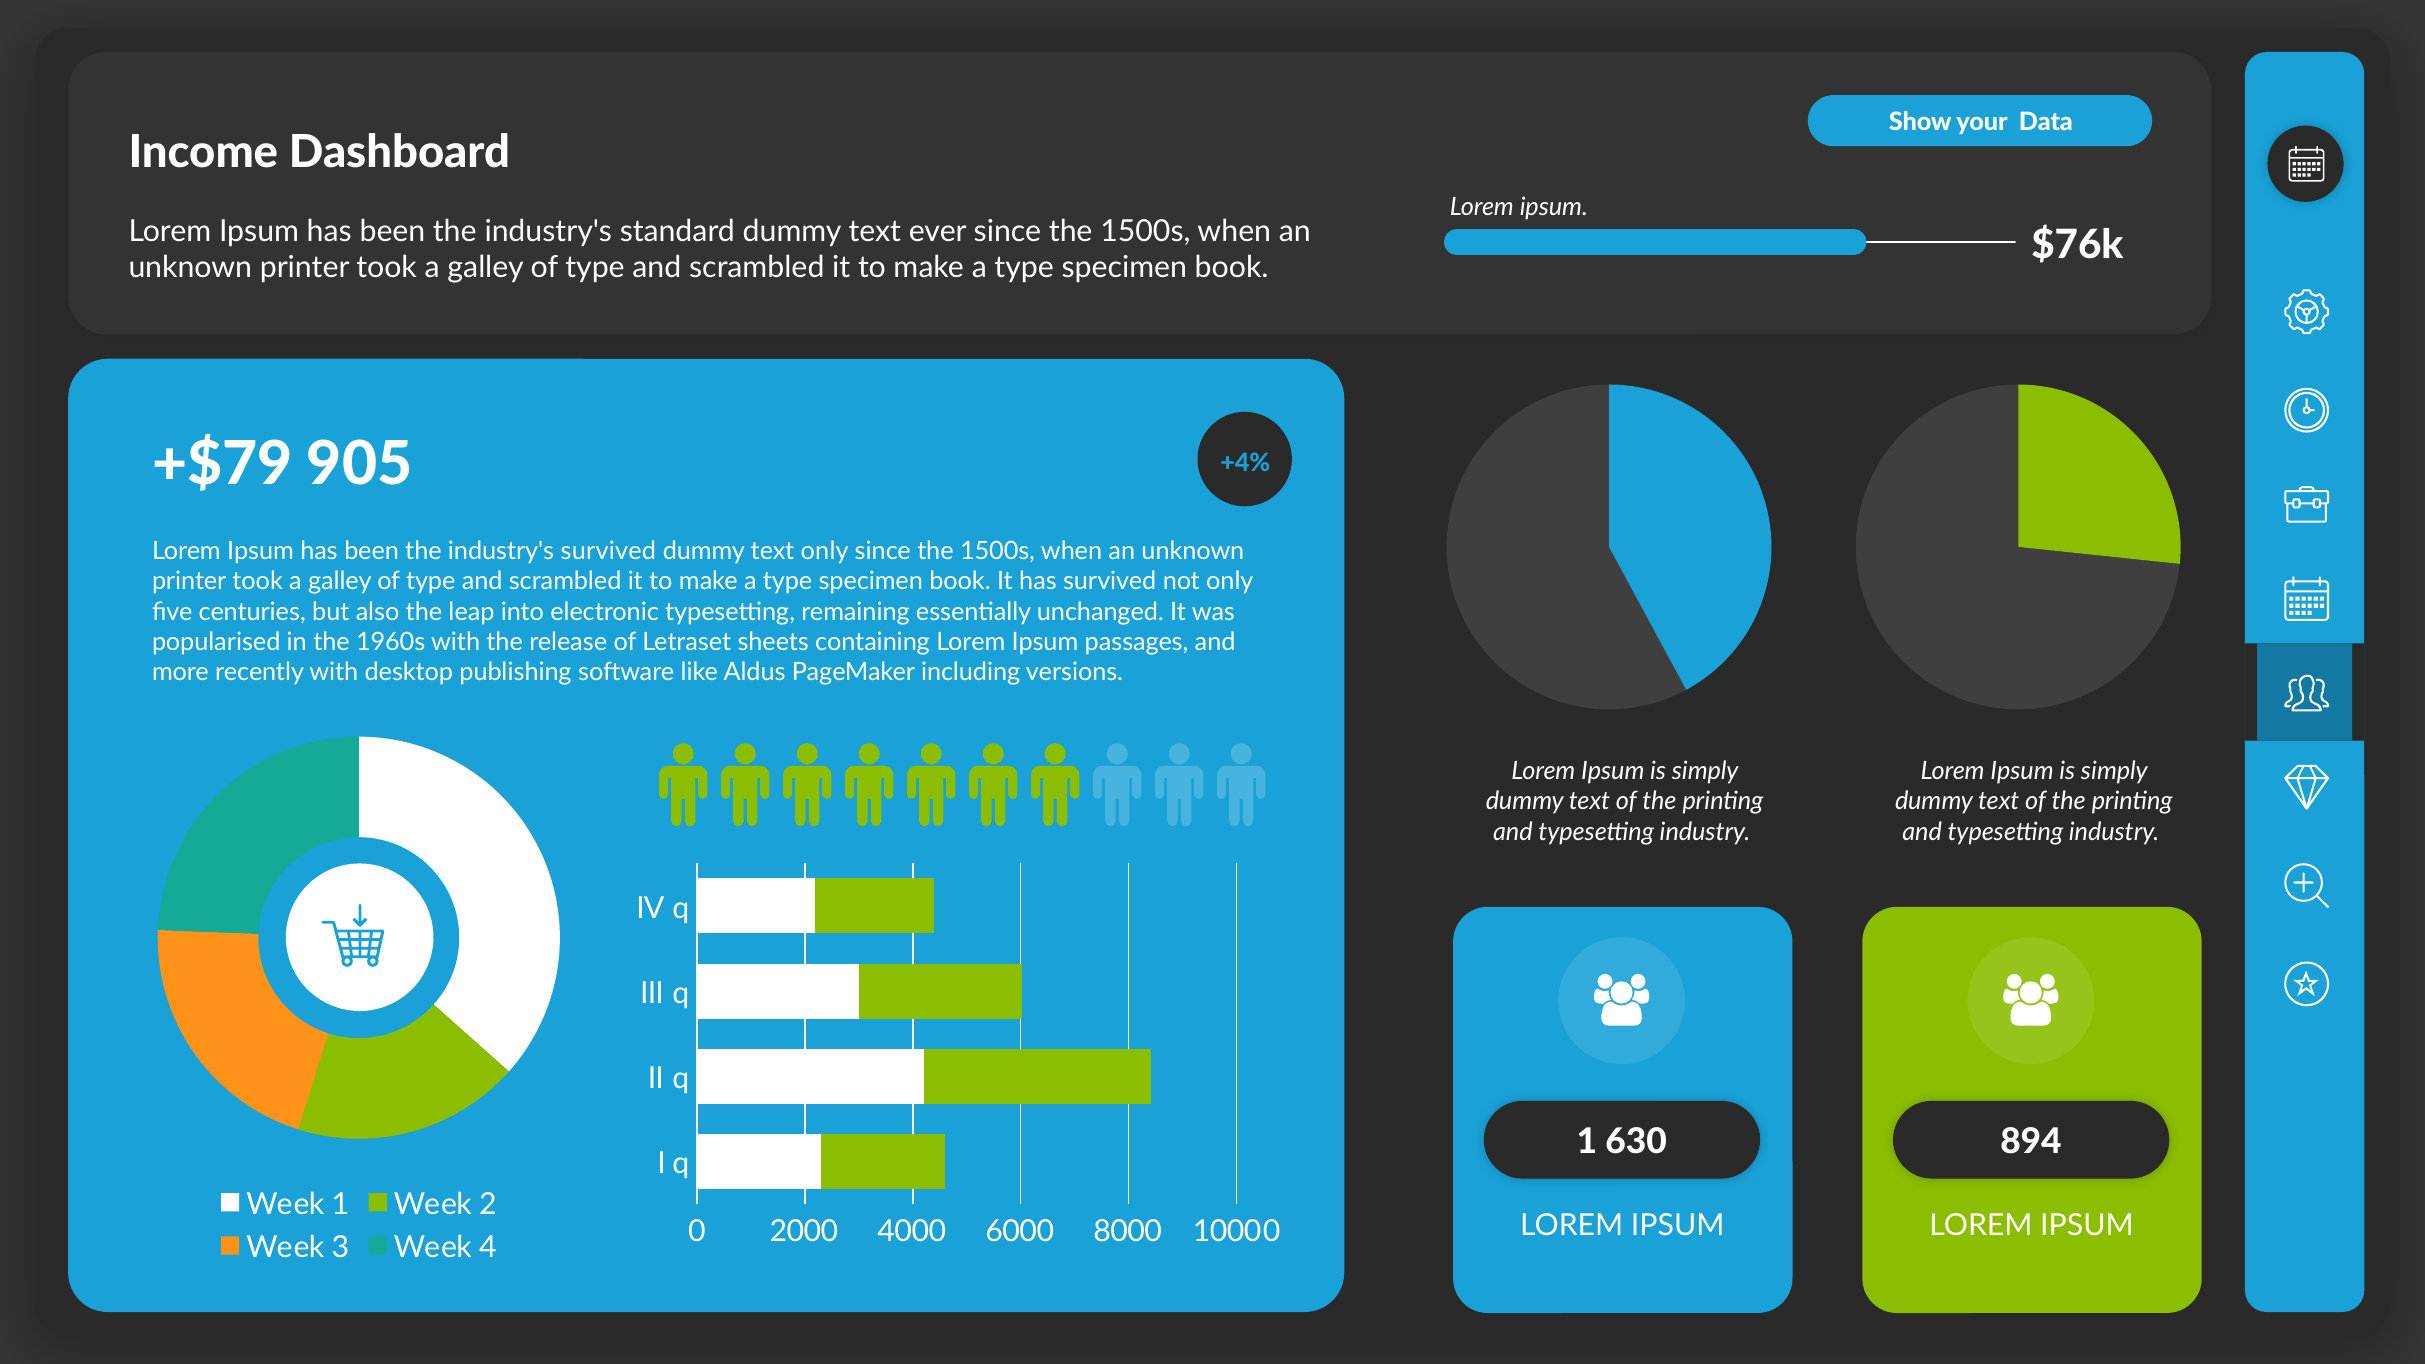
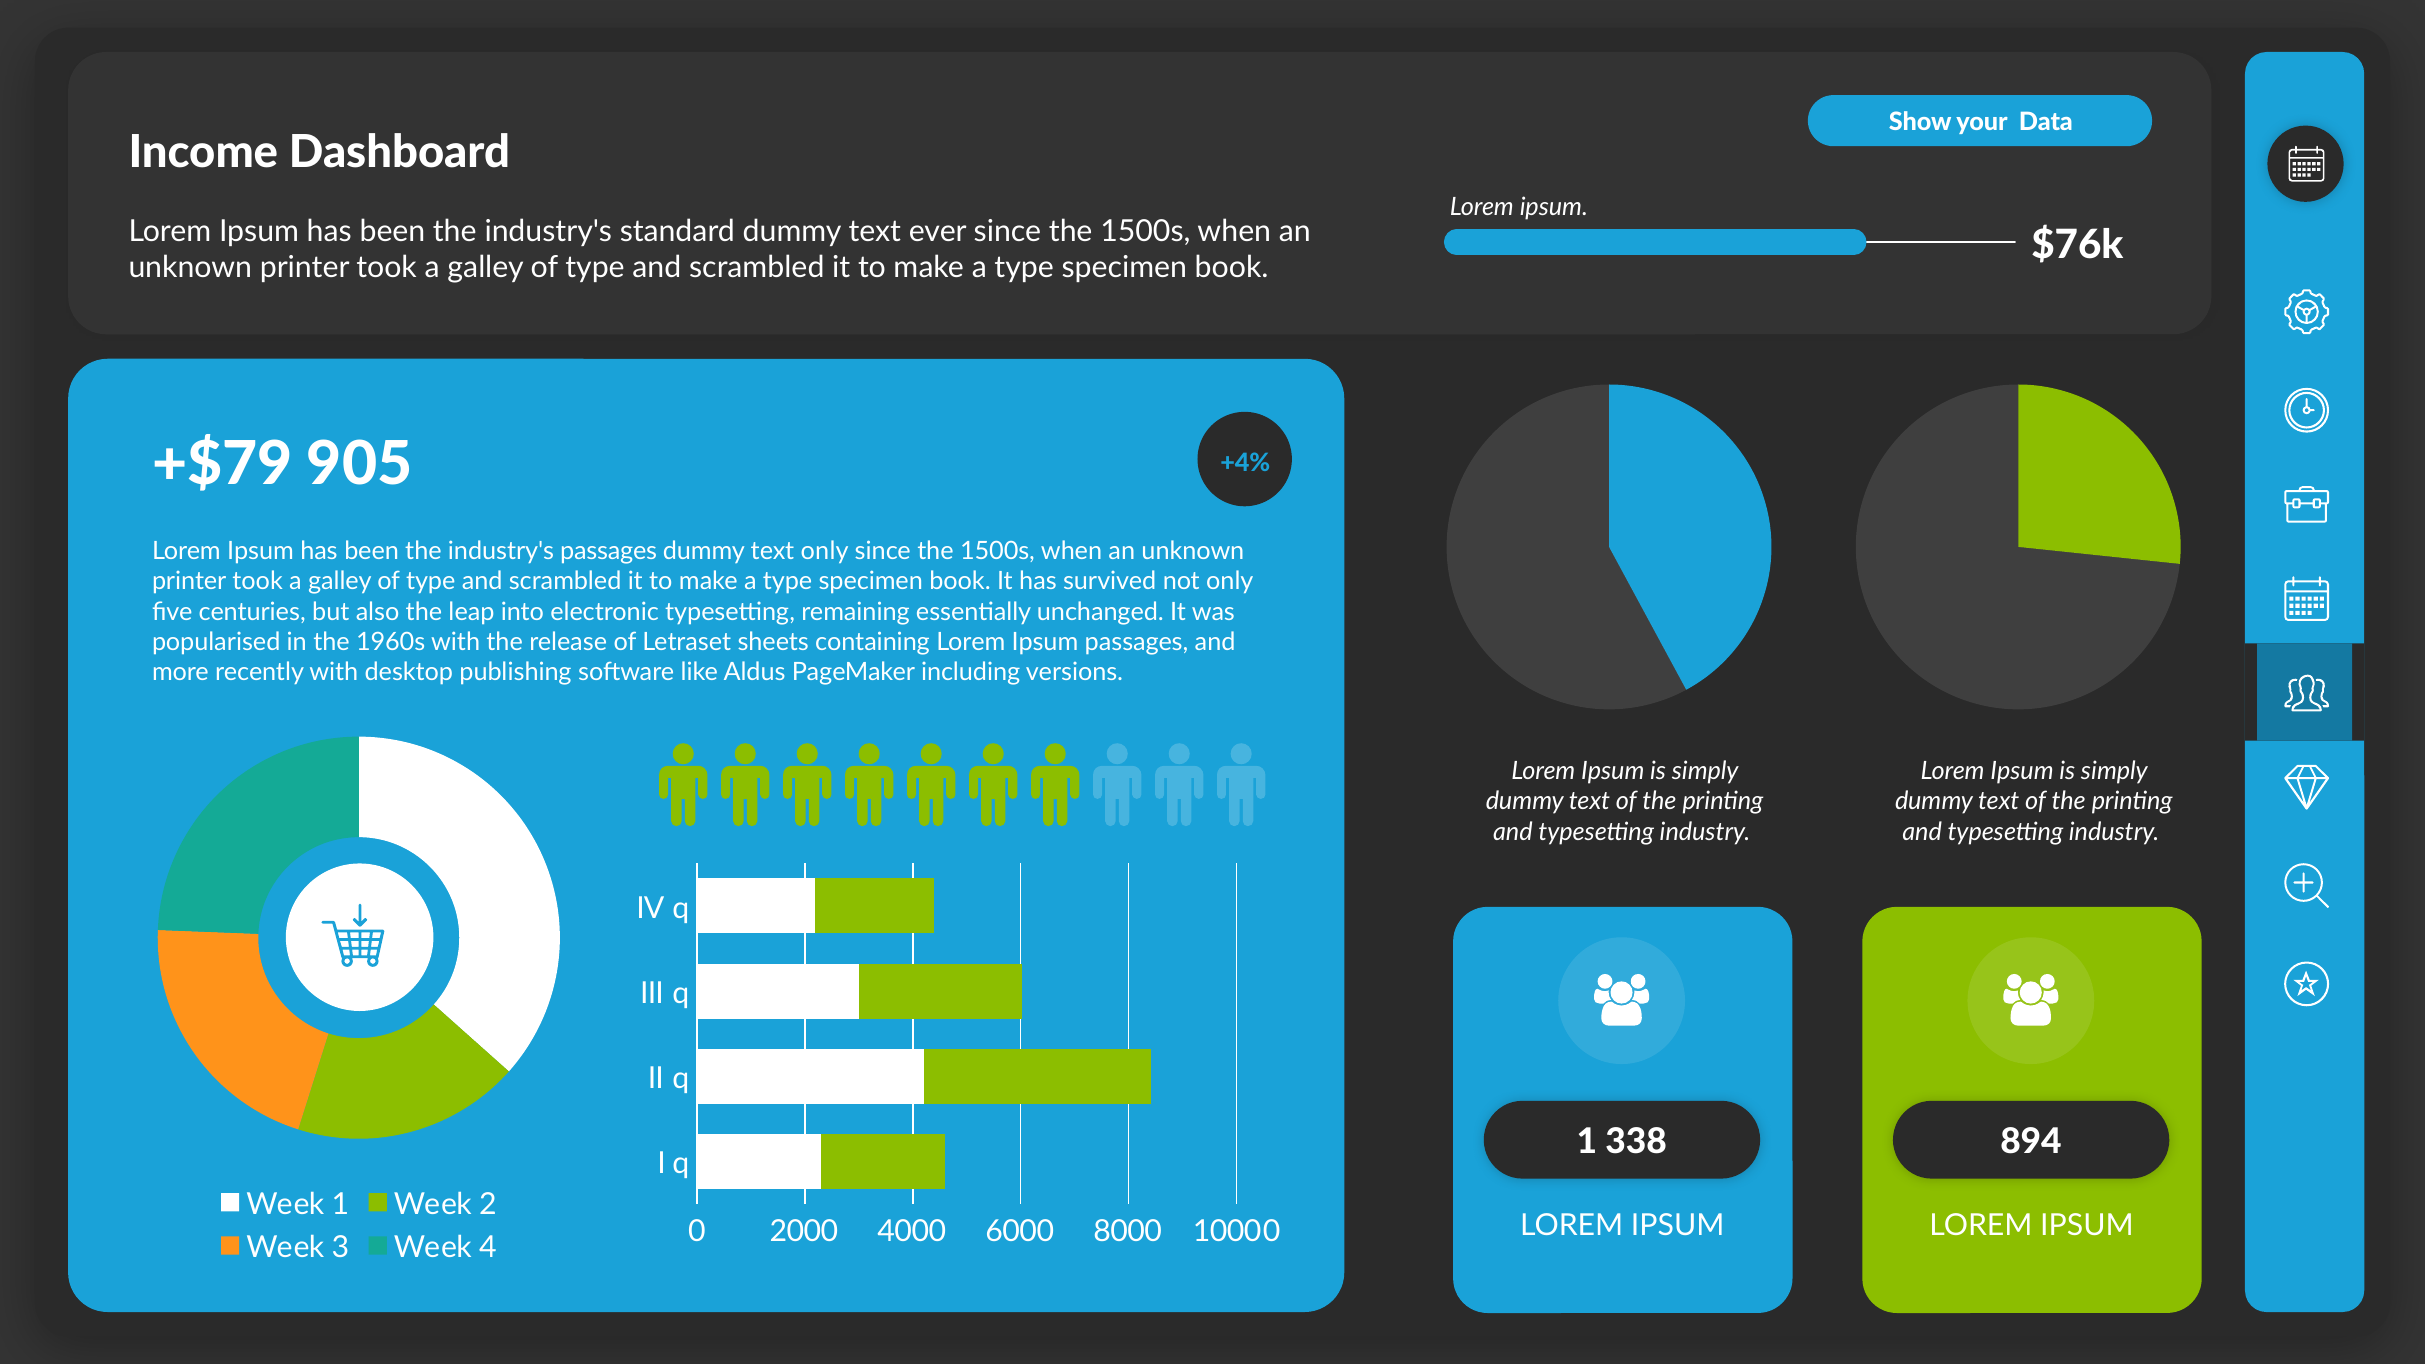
industry's survived: survived -> passages
630: 630 -> 338
